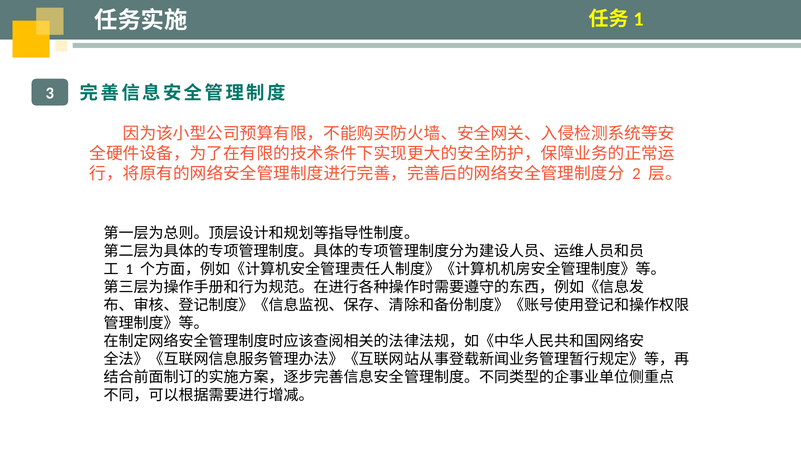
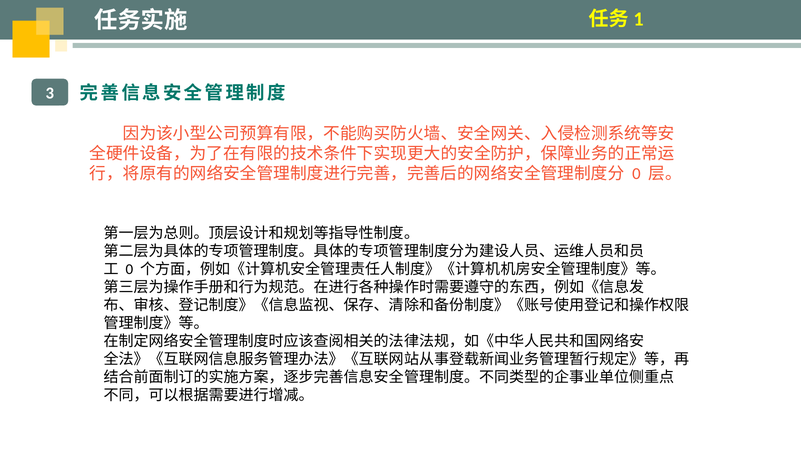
2 at (636, 174): 2 -> 0
1 at (129, 270): 1 -> 0
